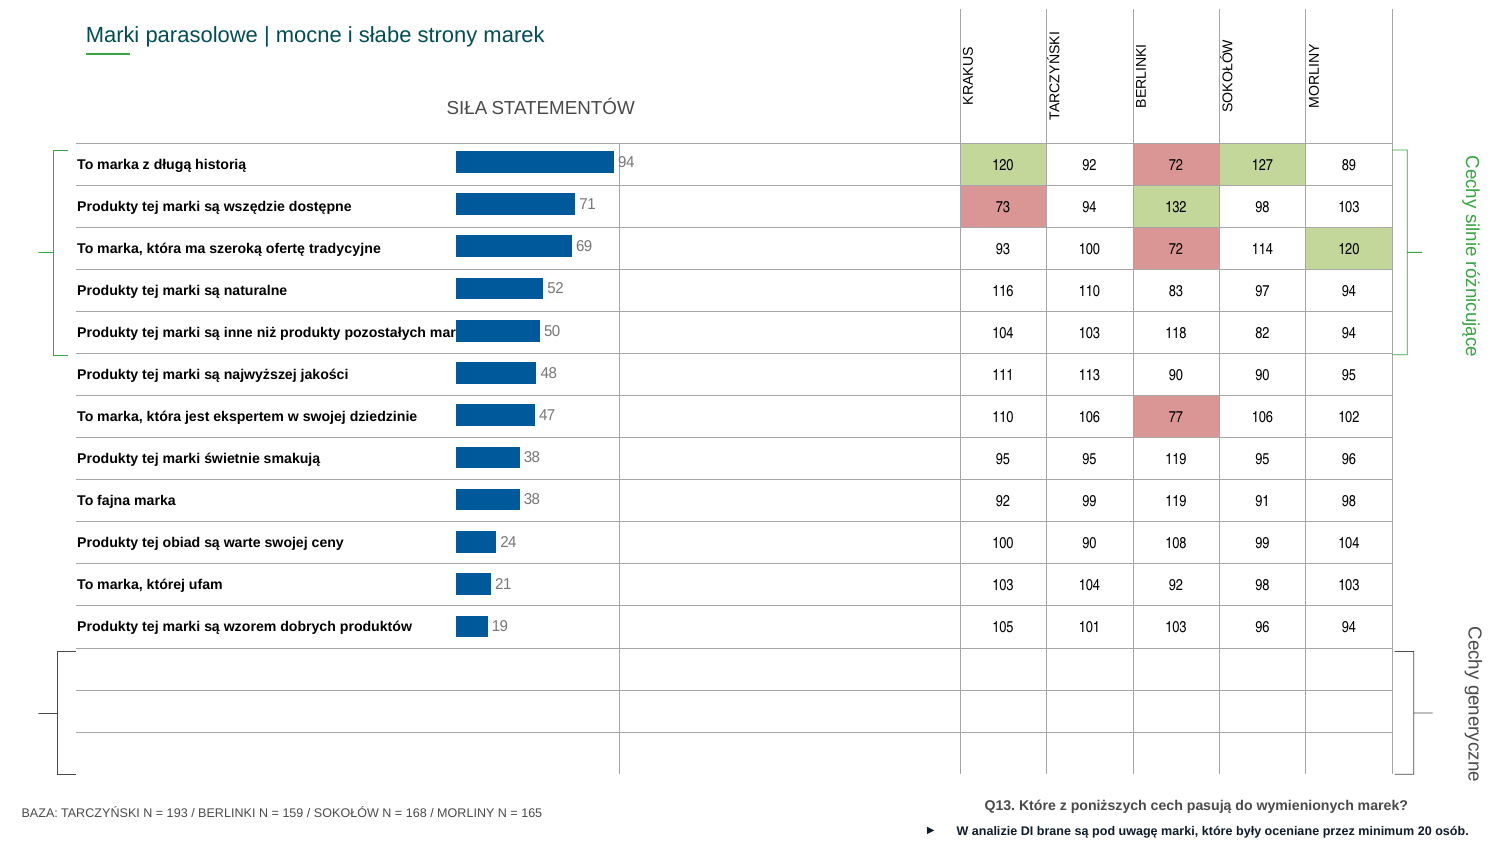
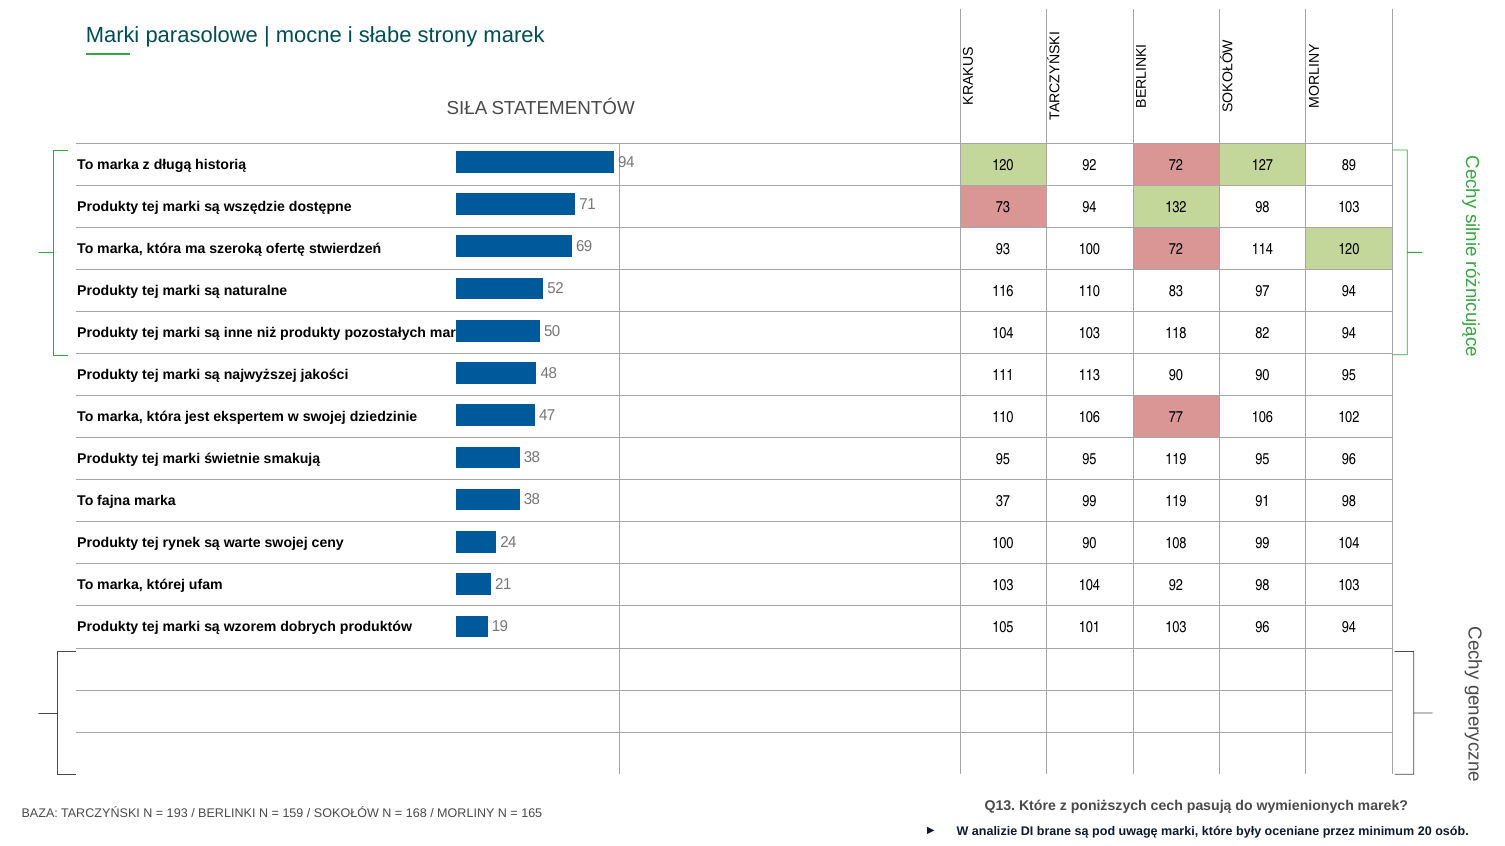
tradycyjne: tradycyjne -> stwierdzeń
marka 92: 92 -> 37
obiad: obiad -> rynek
